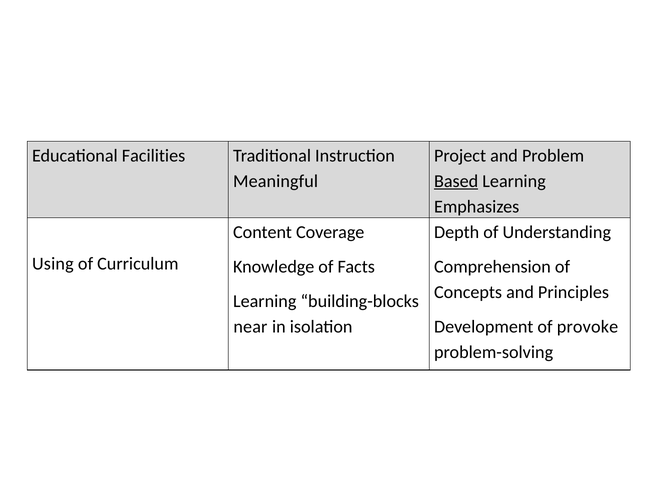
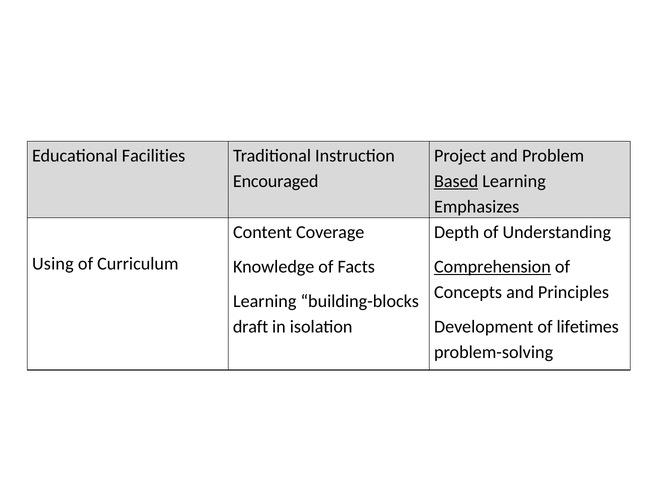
Meaningful: Meaningful -> Encouraged
Comprehension underline: none -> present
near: near -> draft
provoke: provoke -> lifetimes
